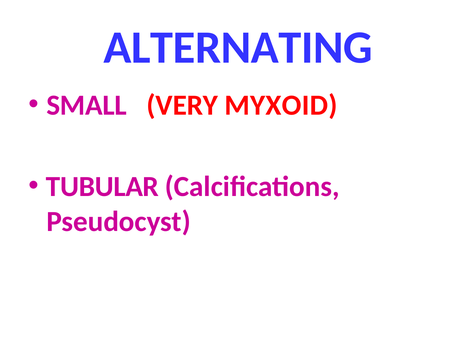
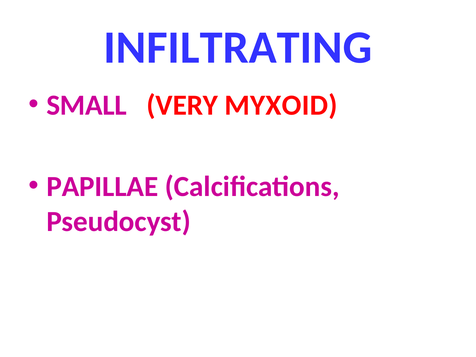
ALTERNATING: ALTERNATING -> INFILTRATING
TUBULAR: TUBULAR -> PAPILLAE
